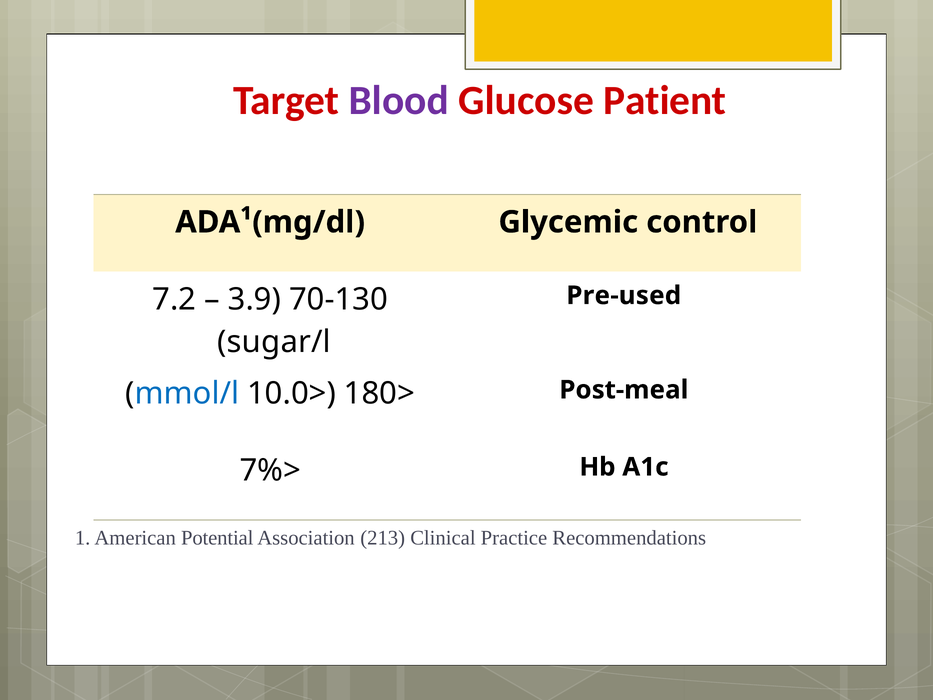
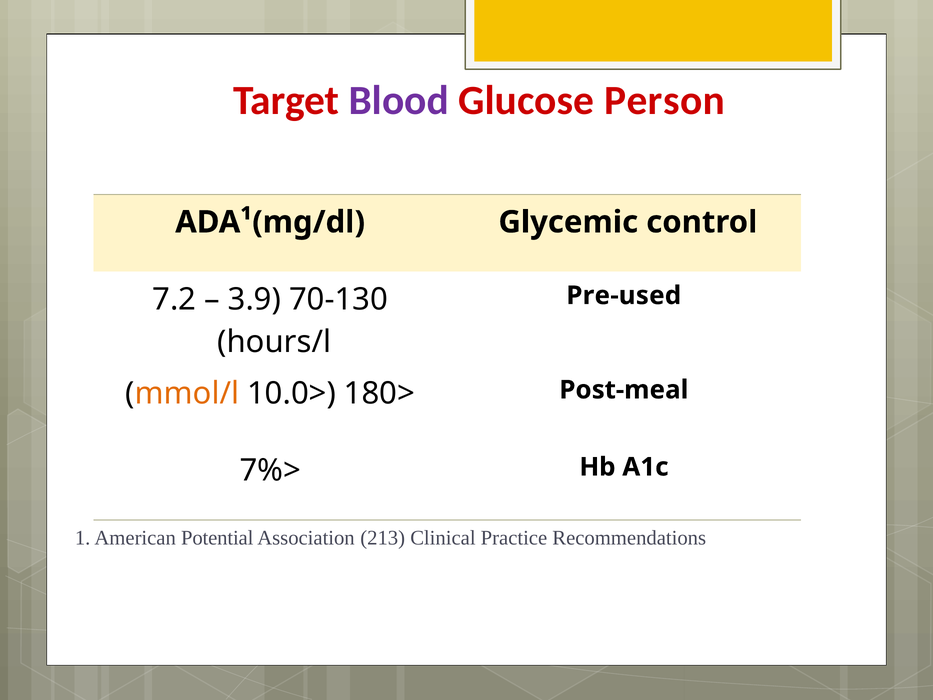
Patient: Patient -> Person
sugar/l: sugar/l -> hours/l
mmol/l colour: blue -> orange
